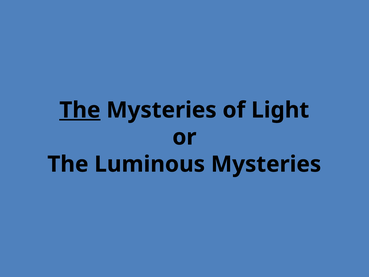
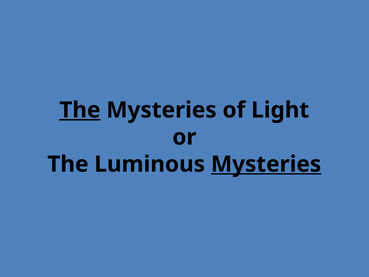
Mysteries at (266, 164) underline: none -> present
